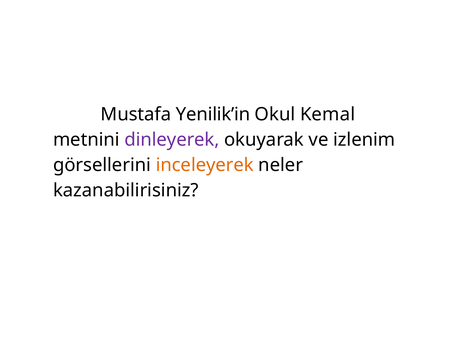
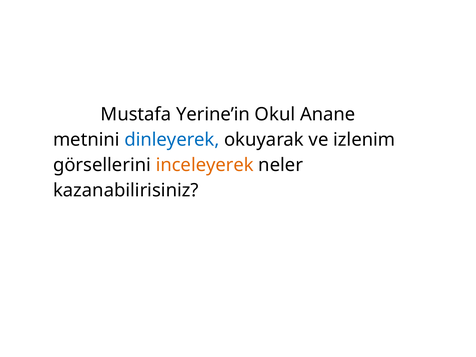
Yenilik’in: Yenilik’in -> Yerine’in
Kemal: Kemal -> Anane
dinleyerek colour: purple -> blue
